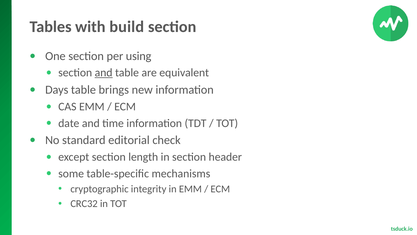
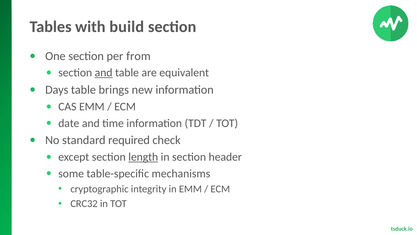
using: using -> from
editorial: editorial -> required
length underline: none -> present
